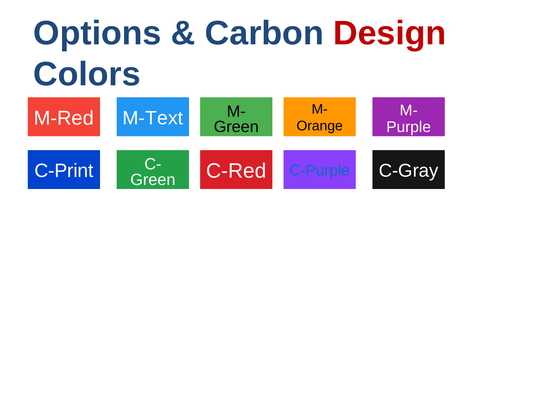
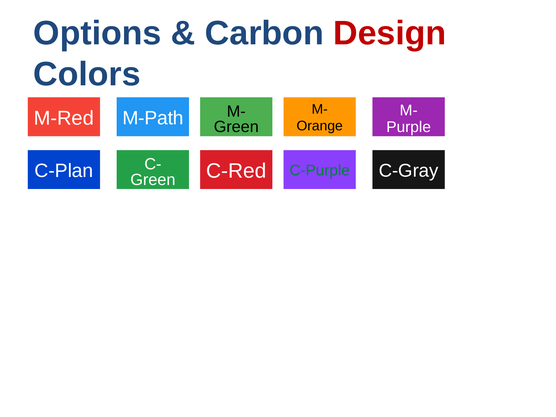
M-Text: M-Text -> M-Path
C-Print: C-Print -> C-Plan
C-Purple colour: blue -> green
